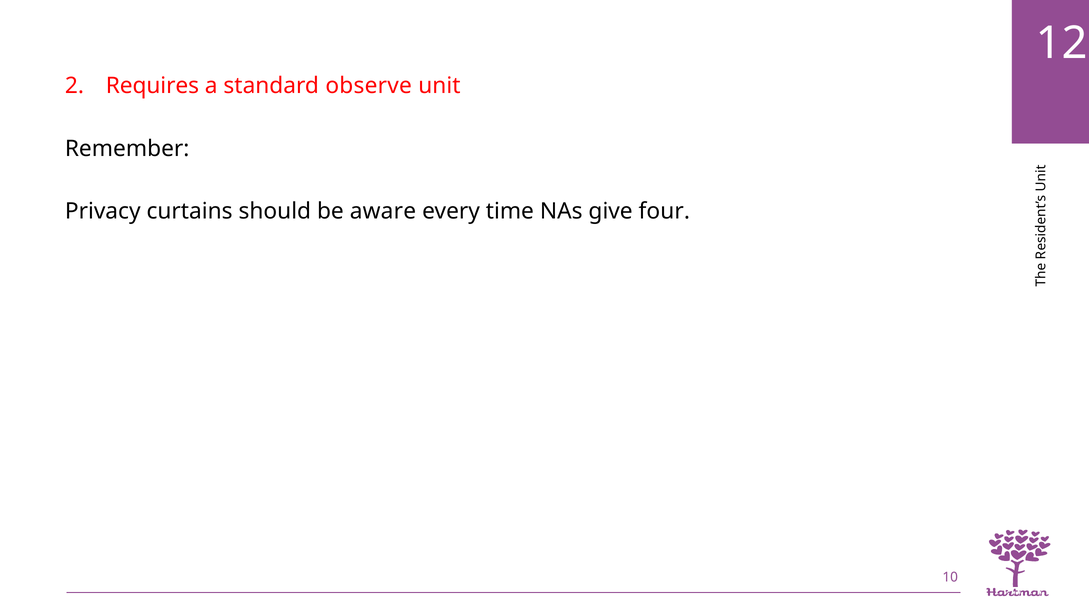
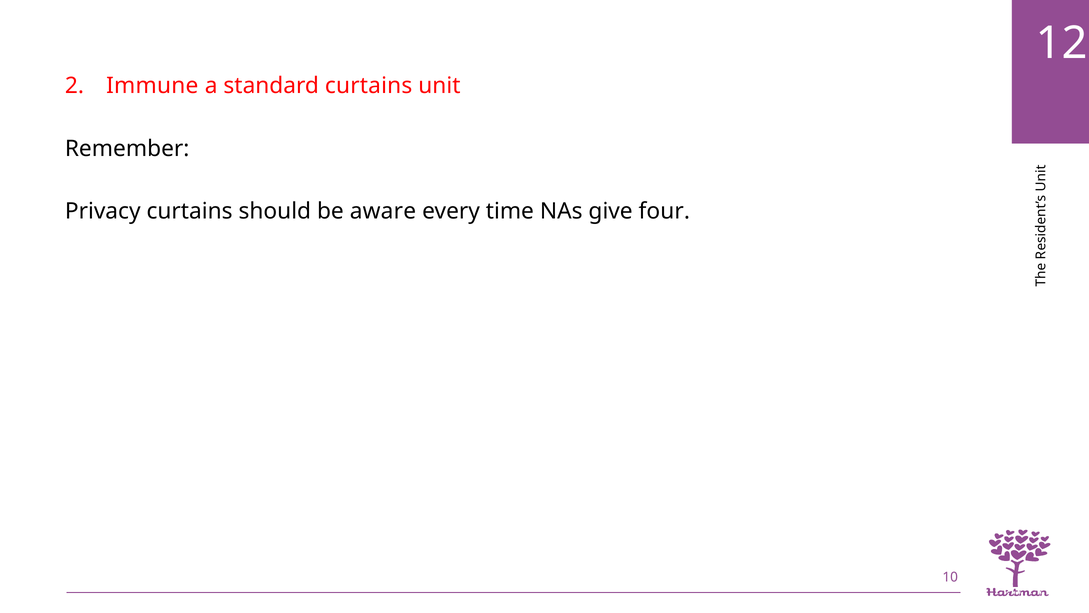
Requires: Requires -> Immune
standard observe: observe -> curtains
